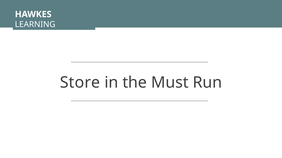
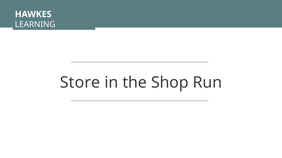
Must: Must -> Shop
